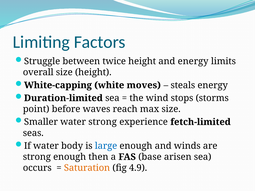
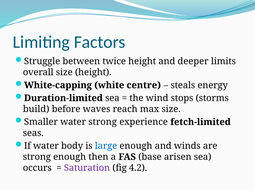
and energy: energy -> deeper
moves: moves -> centre
point: point -> build
Saturation colour: orange -> purple
4.9: 4.9 -> 4.2
